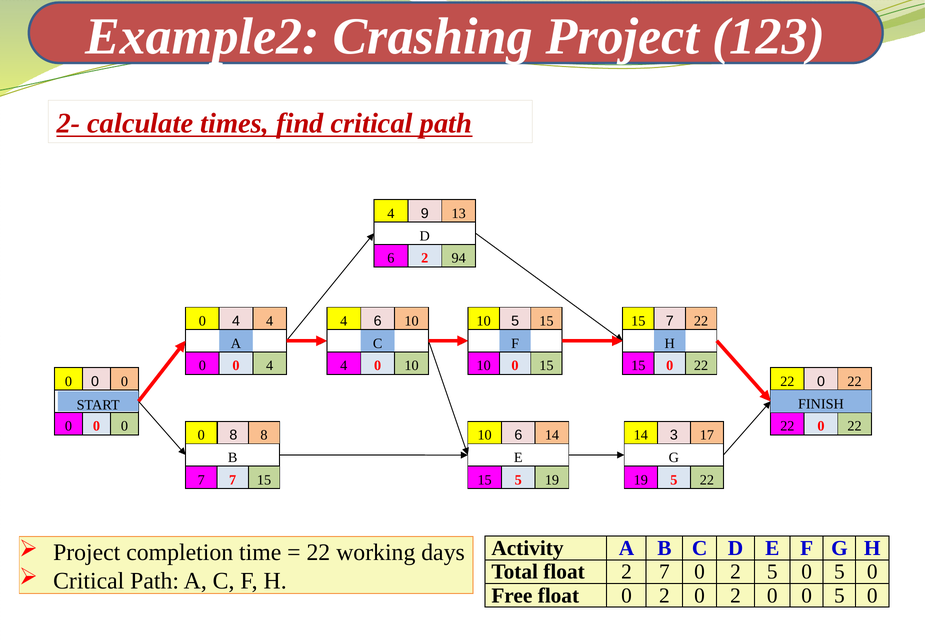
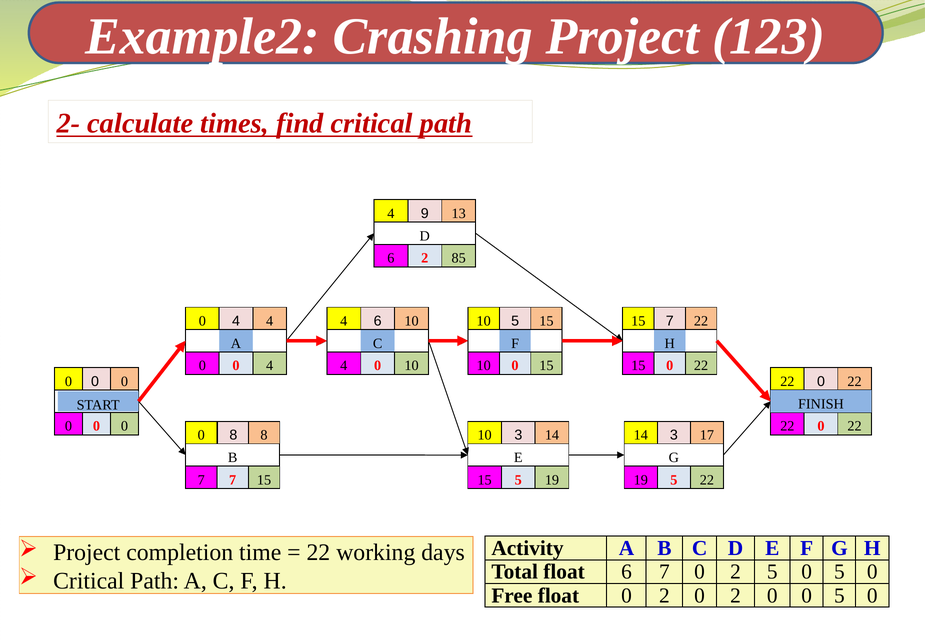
94: 94 -> 85
10 6: 6 -> 3
float 2: 2 -> 6
